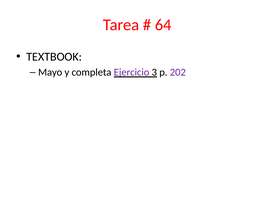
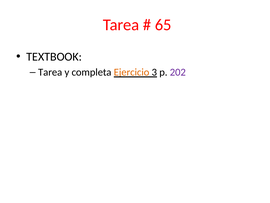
64: 64 -> 65
Mayo at (50, 72): Mayo -> Tarea
Ejercicio colour: purple -> orange
